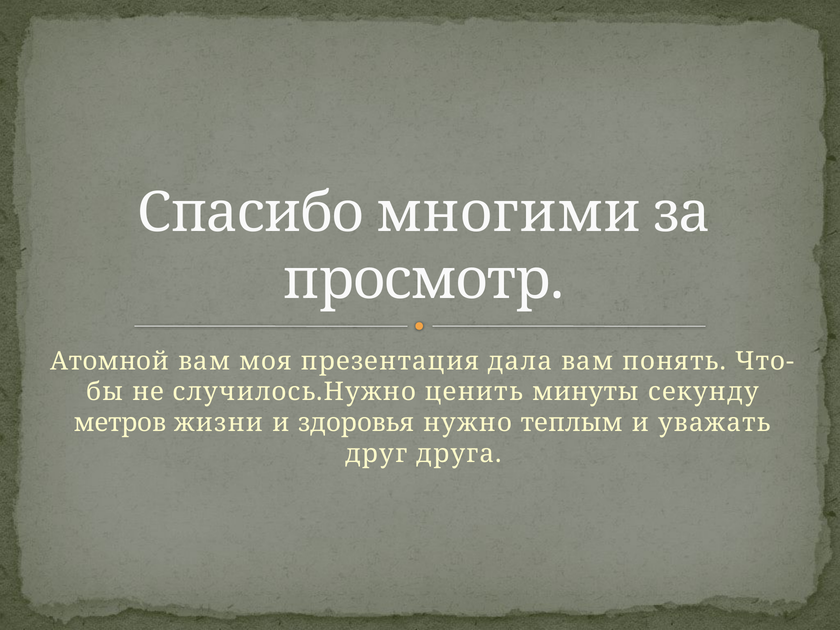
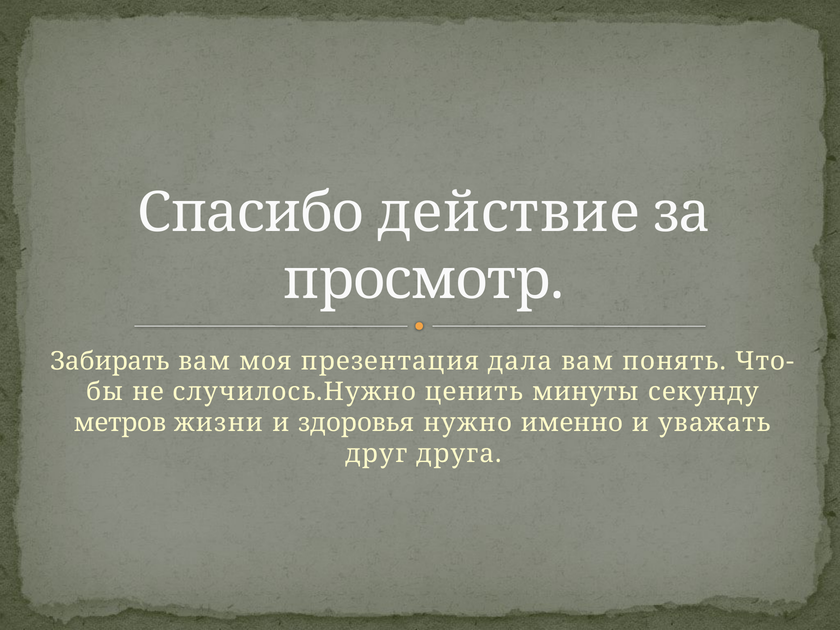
многими: многими -> действие
Атомной: Атомной -> Забирать
теплым: теплым -> именно
